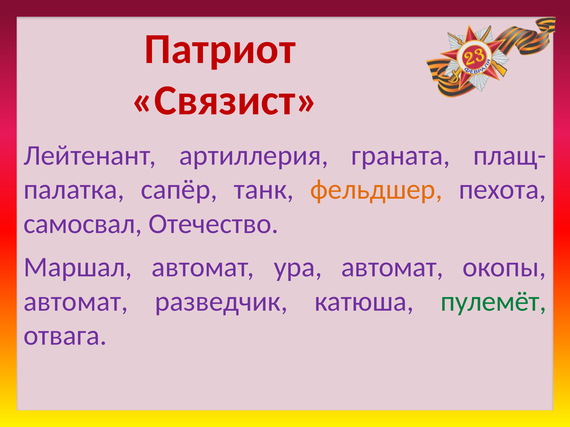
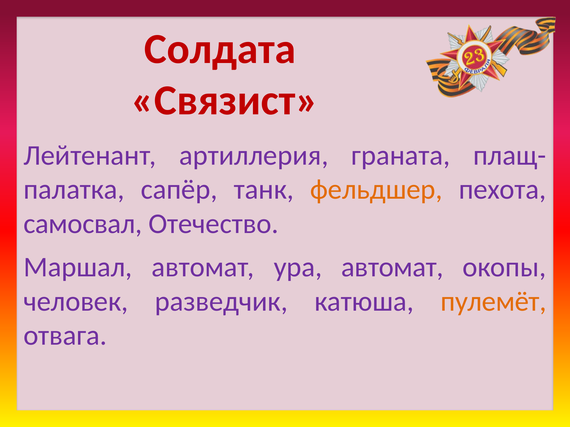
Патриот: Патриот -> Солдата
автомат at (76, 302): автомат -> человек
пулемёт colour: green -> orange
